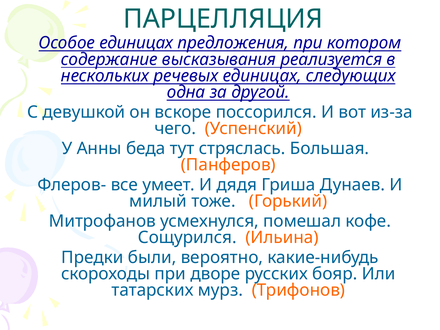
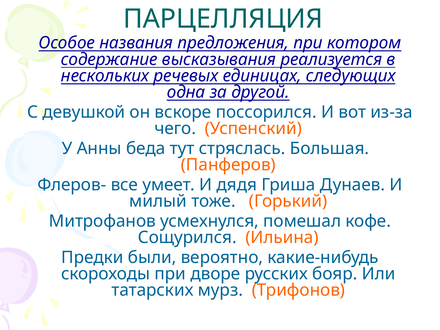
Особое единицах: единицах -> названия
